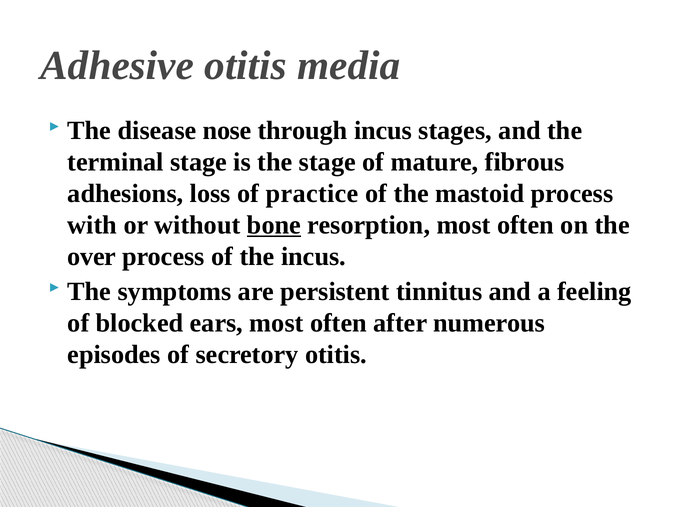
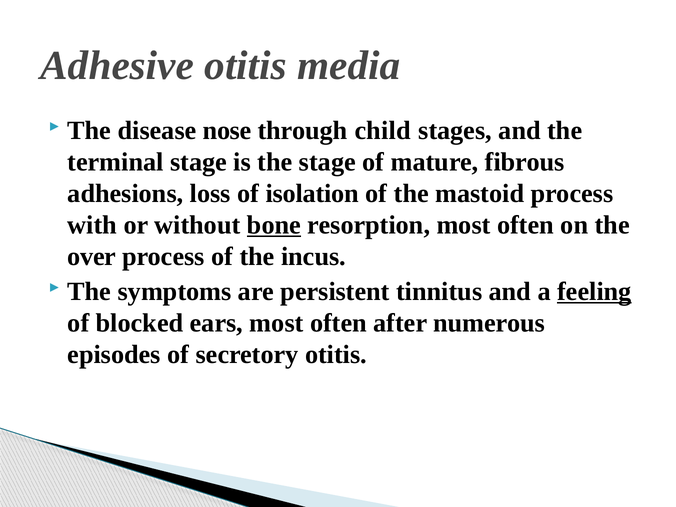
through incus: incus -> child
practice: practice -> isolation
feeling underline: none -> present
